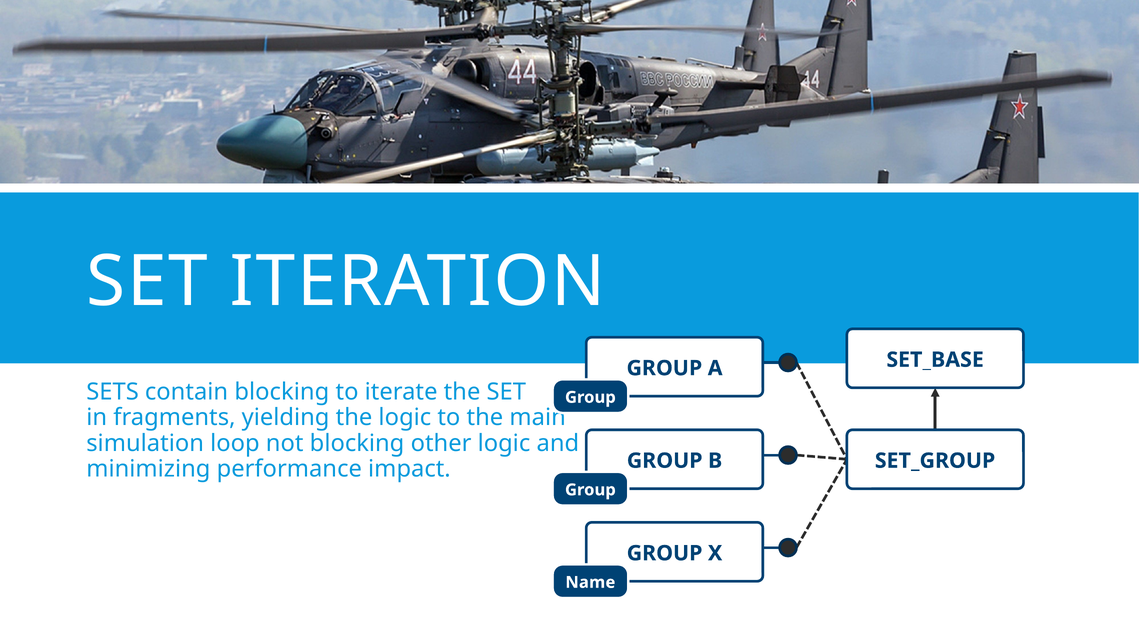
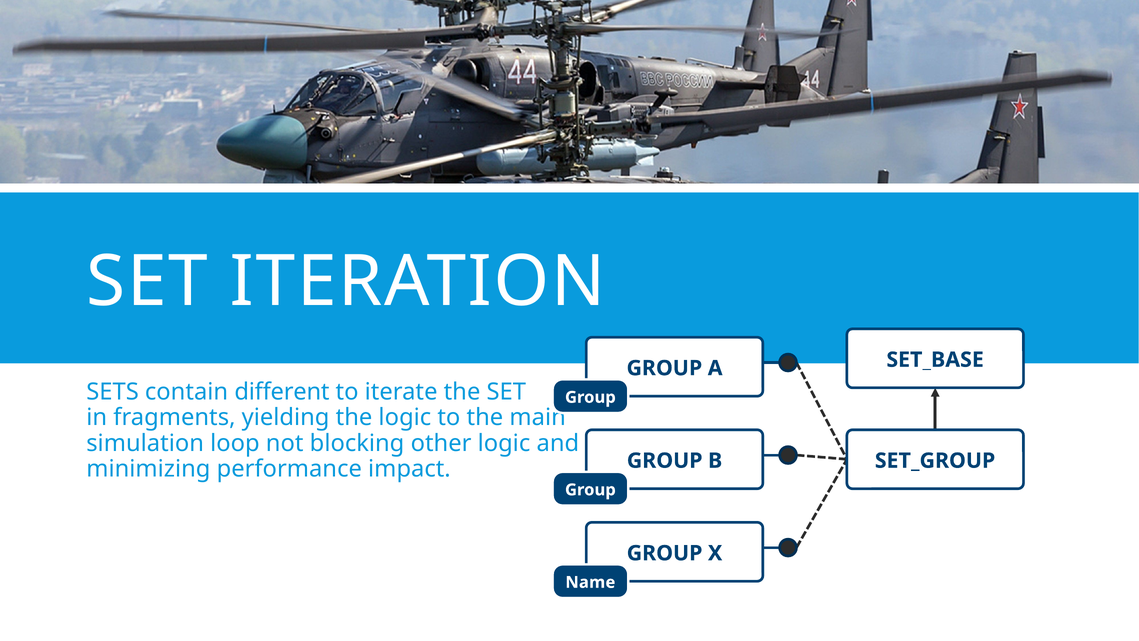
contain blocking: blocking -> different
